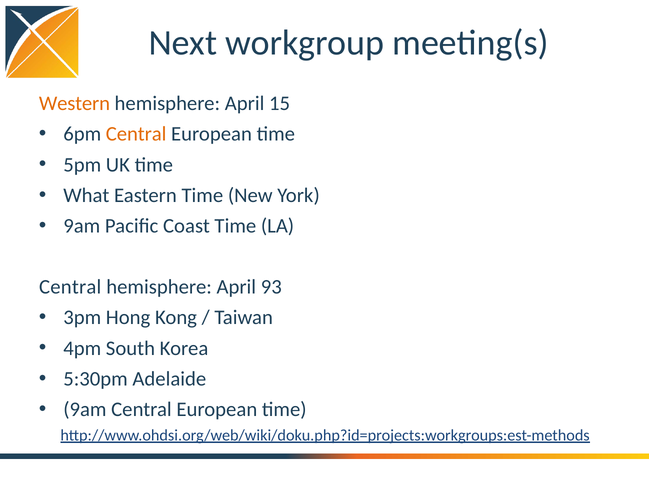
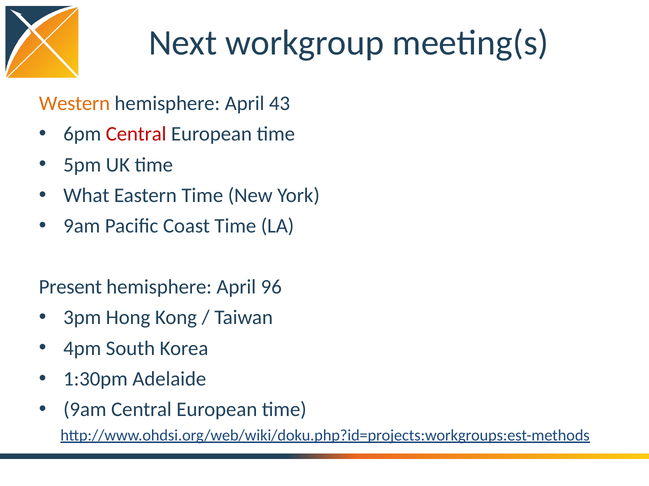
15: 15 -> 43
Central at (136, 134) colour: orange -> red
Central at (70, 287): Central -> Present
93: 93 -> 96
5:30pm: 5:30pm -> 1:30pm
